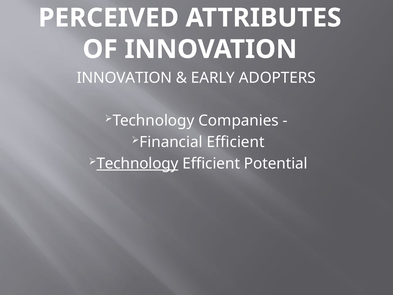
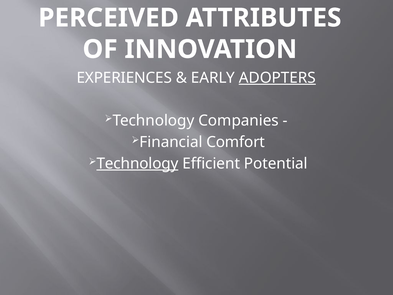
INNOVATION at (124, 78): INNOVATION -> EXPERIENCES
ADOPTERS underline: none -> present
Financial Efficient: Efficient -> Comfort
